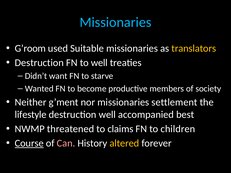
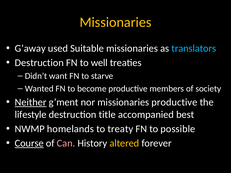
Missionaries at (115, 22) colour: light blue -> yellow
G’room: G’room -> G’away
translators colour: yellow -> light blue
Neither underline: none -> present
missionaries settlement: settlement -> productive
destruction well: well -> title
threatened: threatened -> homelands
claims: claims -> treaty
children: children -> possible
